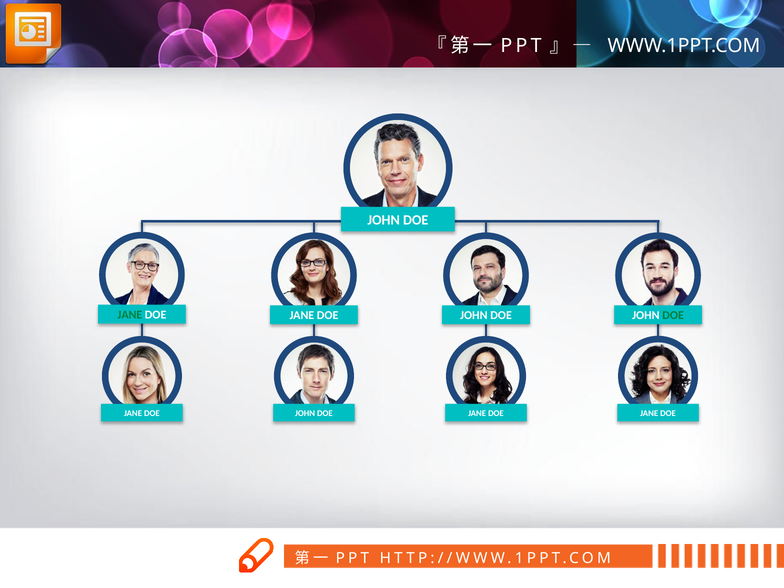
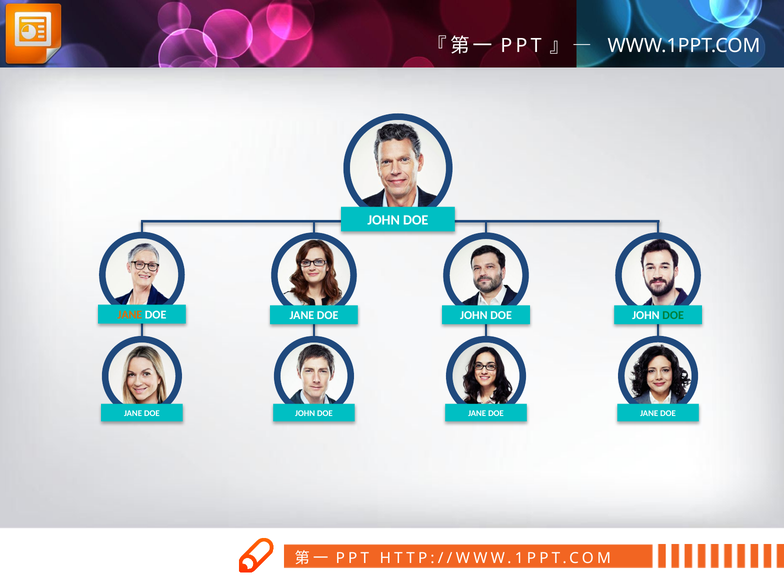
JANE at (130, 315) colour: green -> orange
